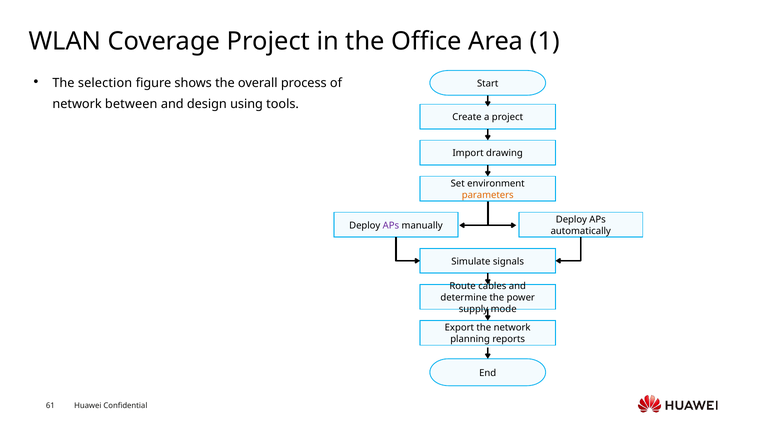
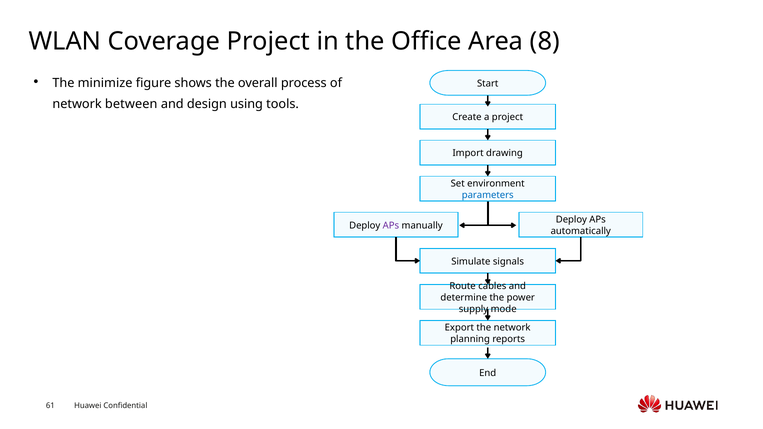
1: 1 -> 8
selection: selection -> minimize
parameters colour: orange -> blue
